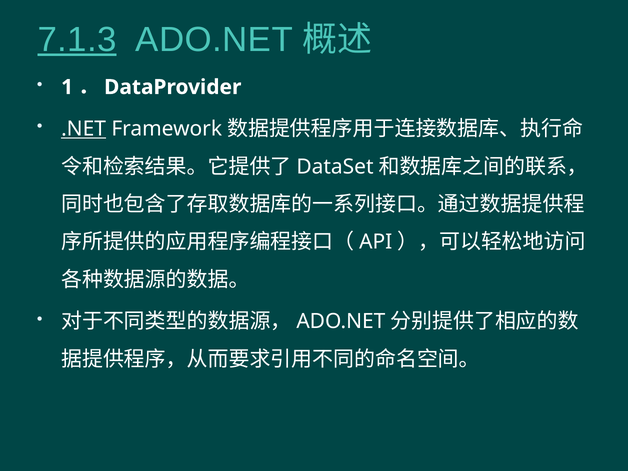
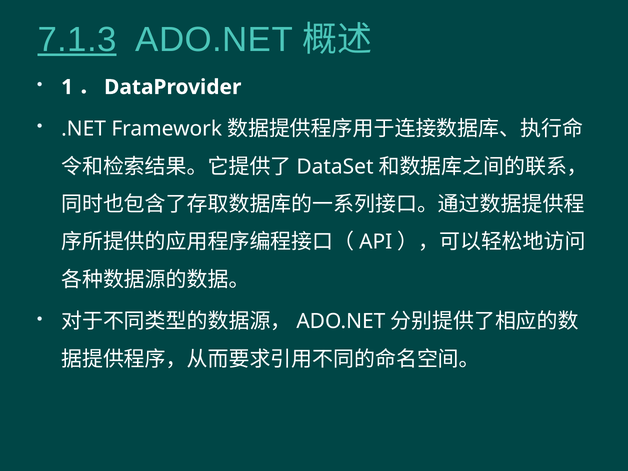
.NET underline: present -> none
